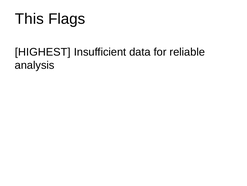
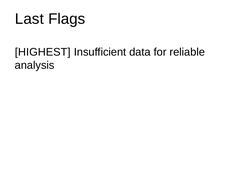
This: This -> Last
